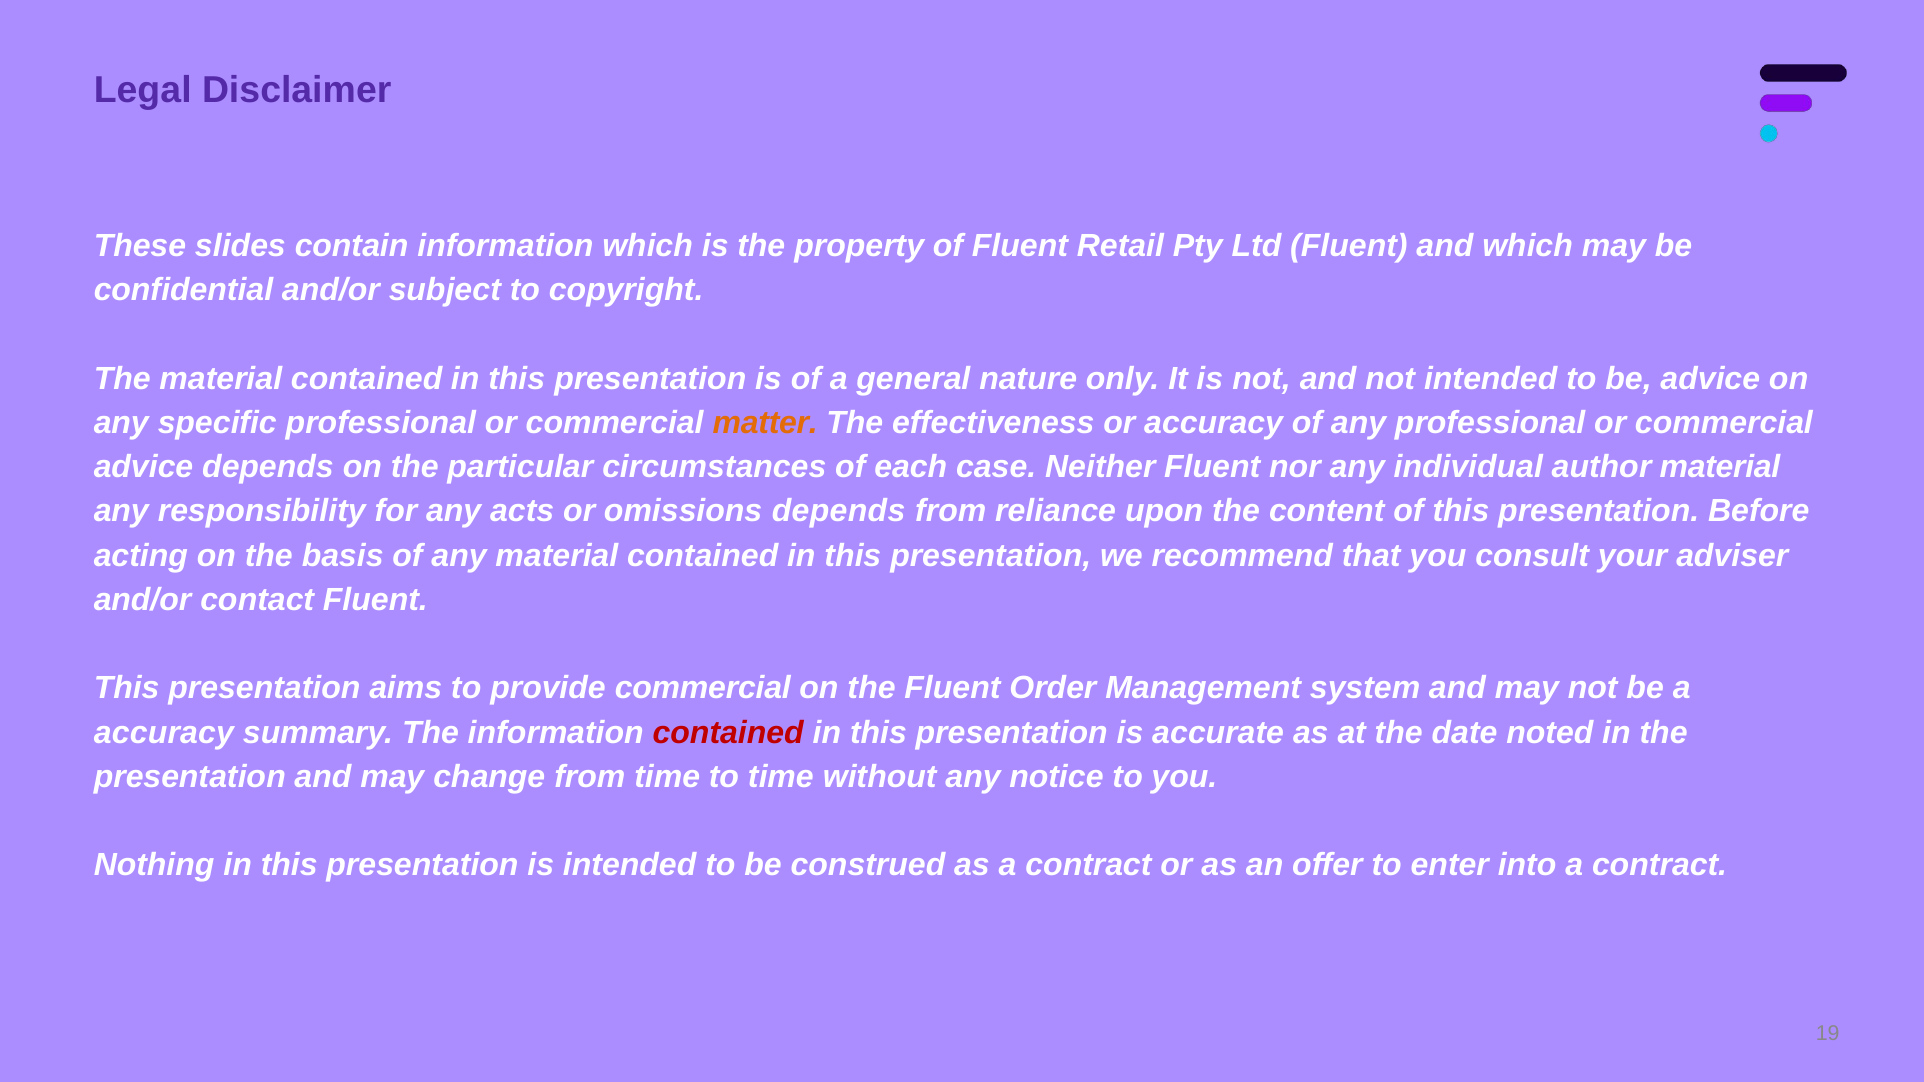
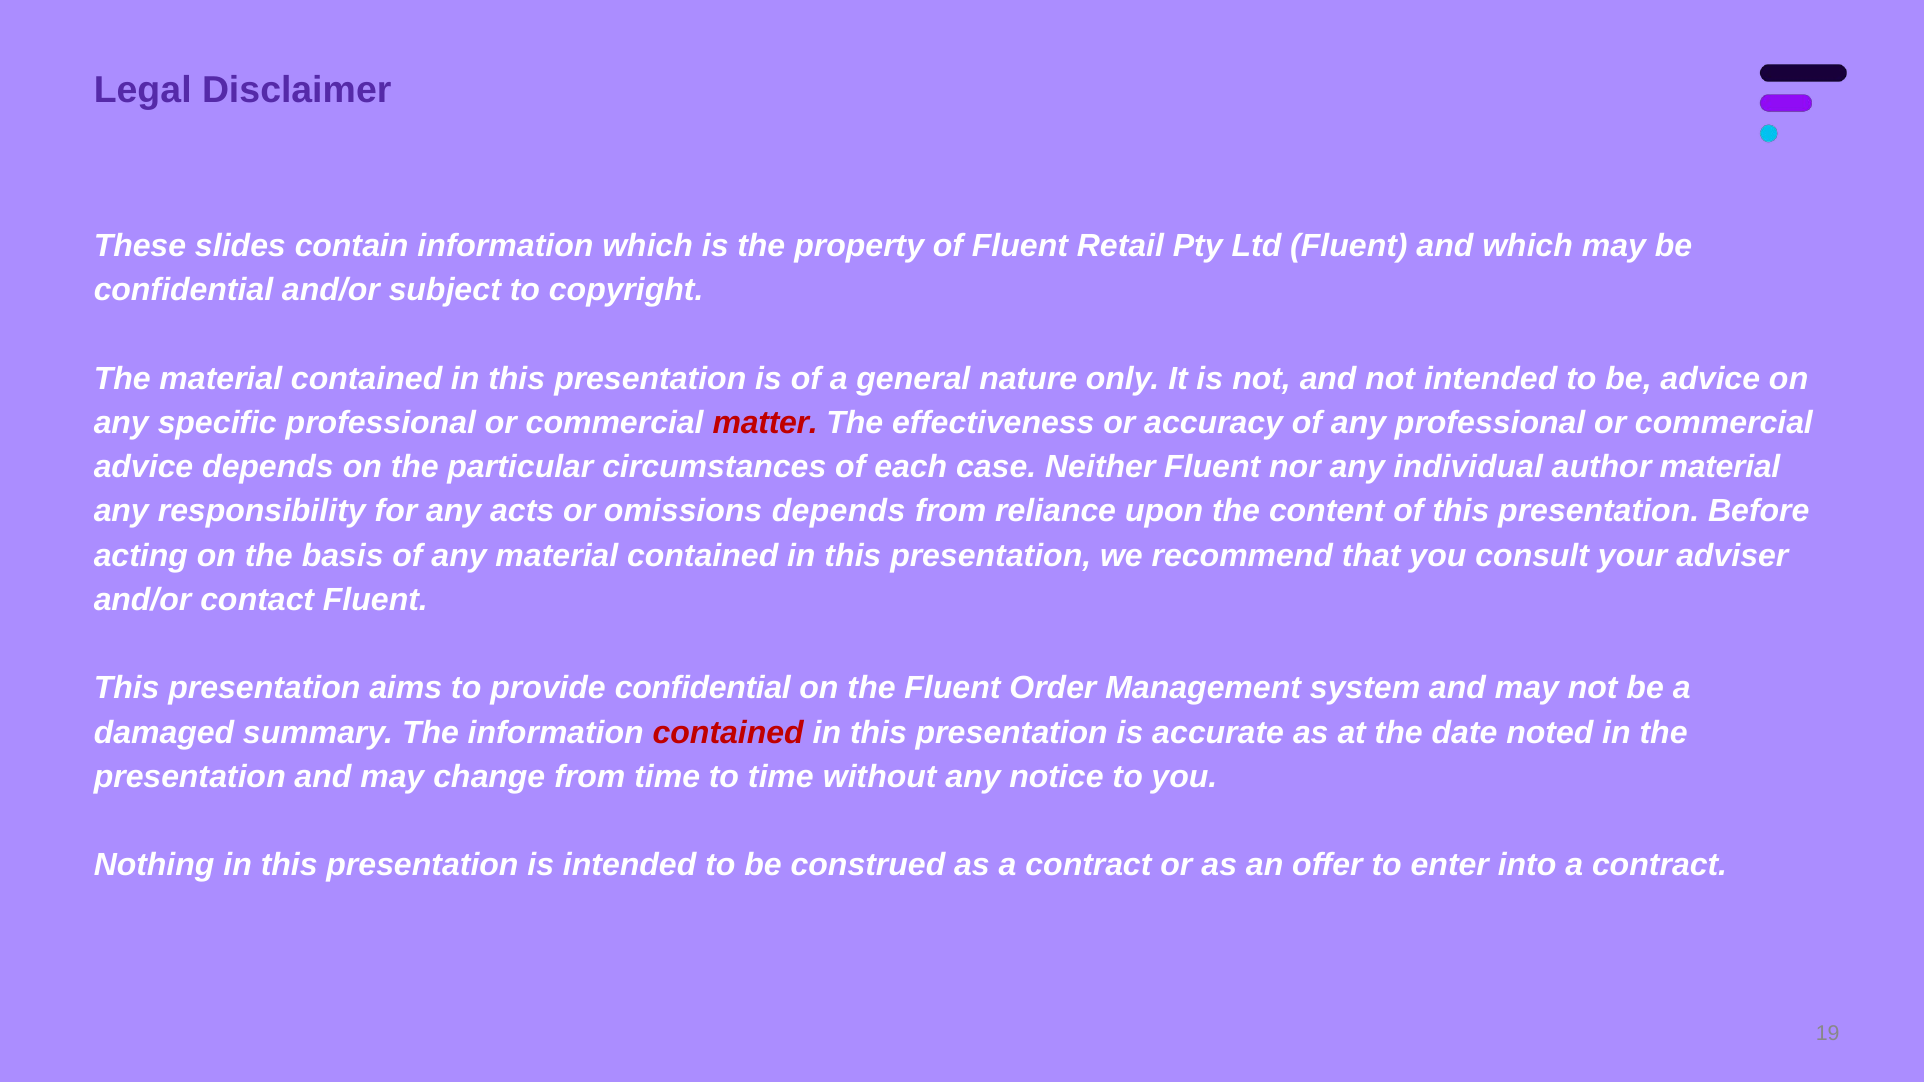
matter colour: orange -> red
provide commercial: commercial -> confidential
accuracy at (164, 733): accuracy -> damaged
